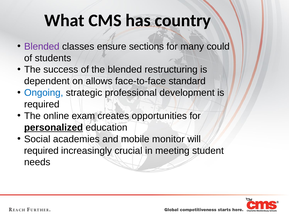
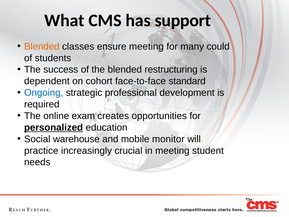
country: country -> support
Blended at (42, 46) colour: purple -> orange
ensure sections: sections -> meeting
allows: allows -> cohort
academies: academies -> warehouse
required at (41, 150): required -> practice
